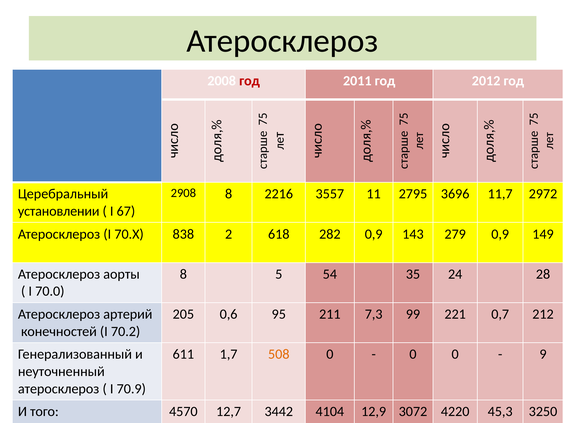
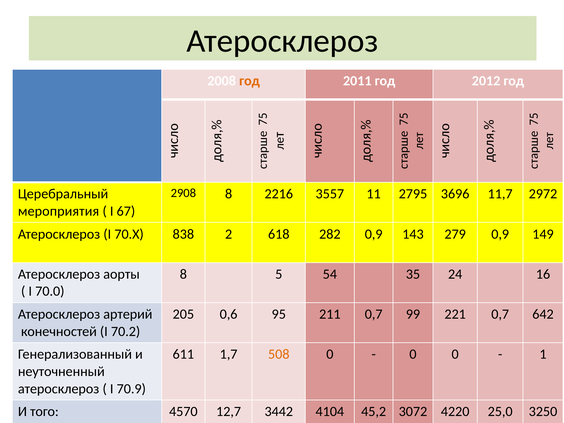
год at (249, 81) colour: red -> orange
установлении: установлении -> мероприятия
28: 28 -> 16
211 7,3: 7,3 -> 0,7
212: 212 -> 642
9: 9 -> 1
12,9: 12,9 -> 45,2
45,3: 45,3 -> 25,0
